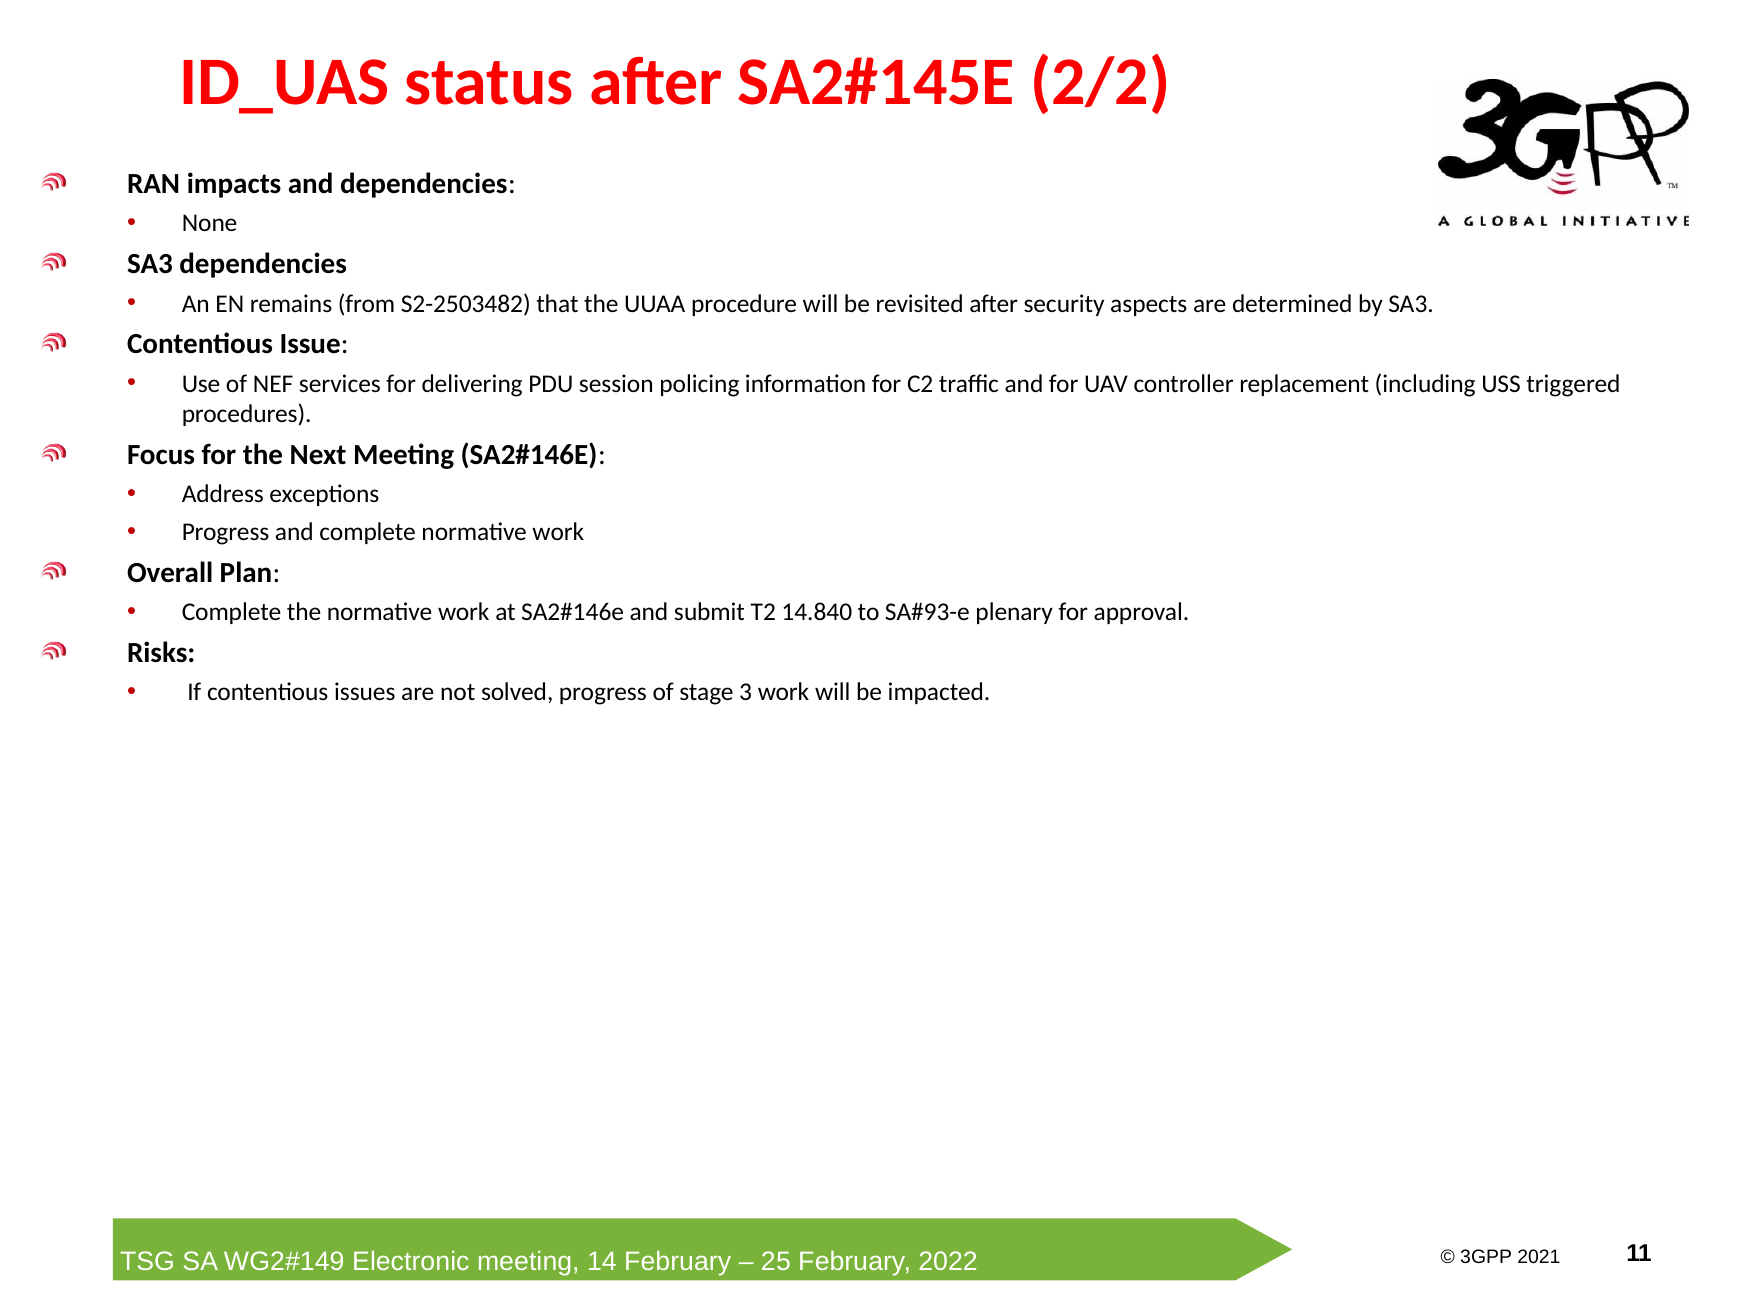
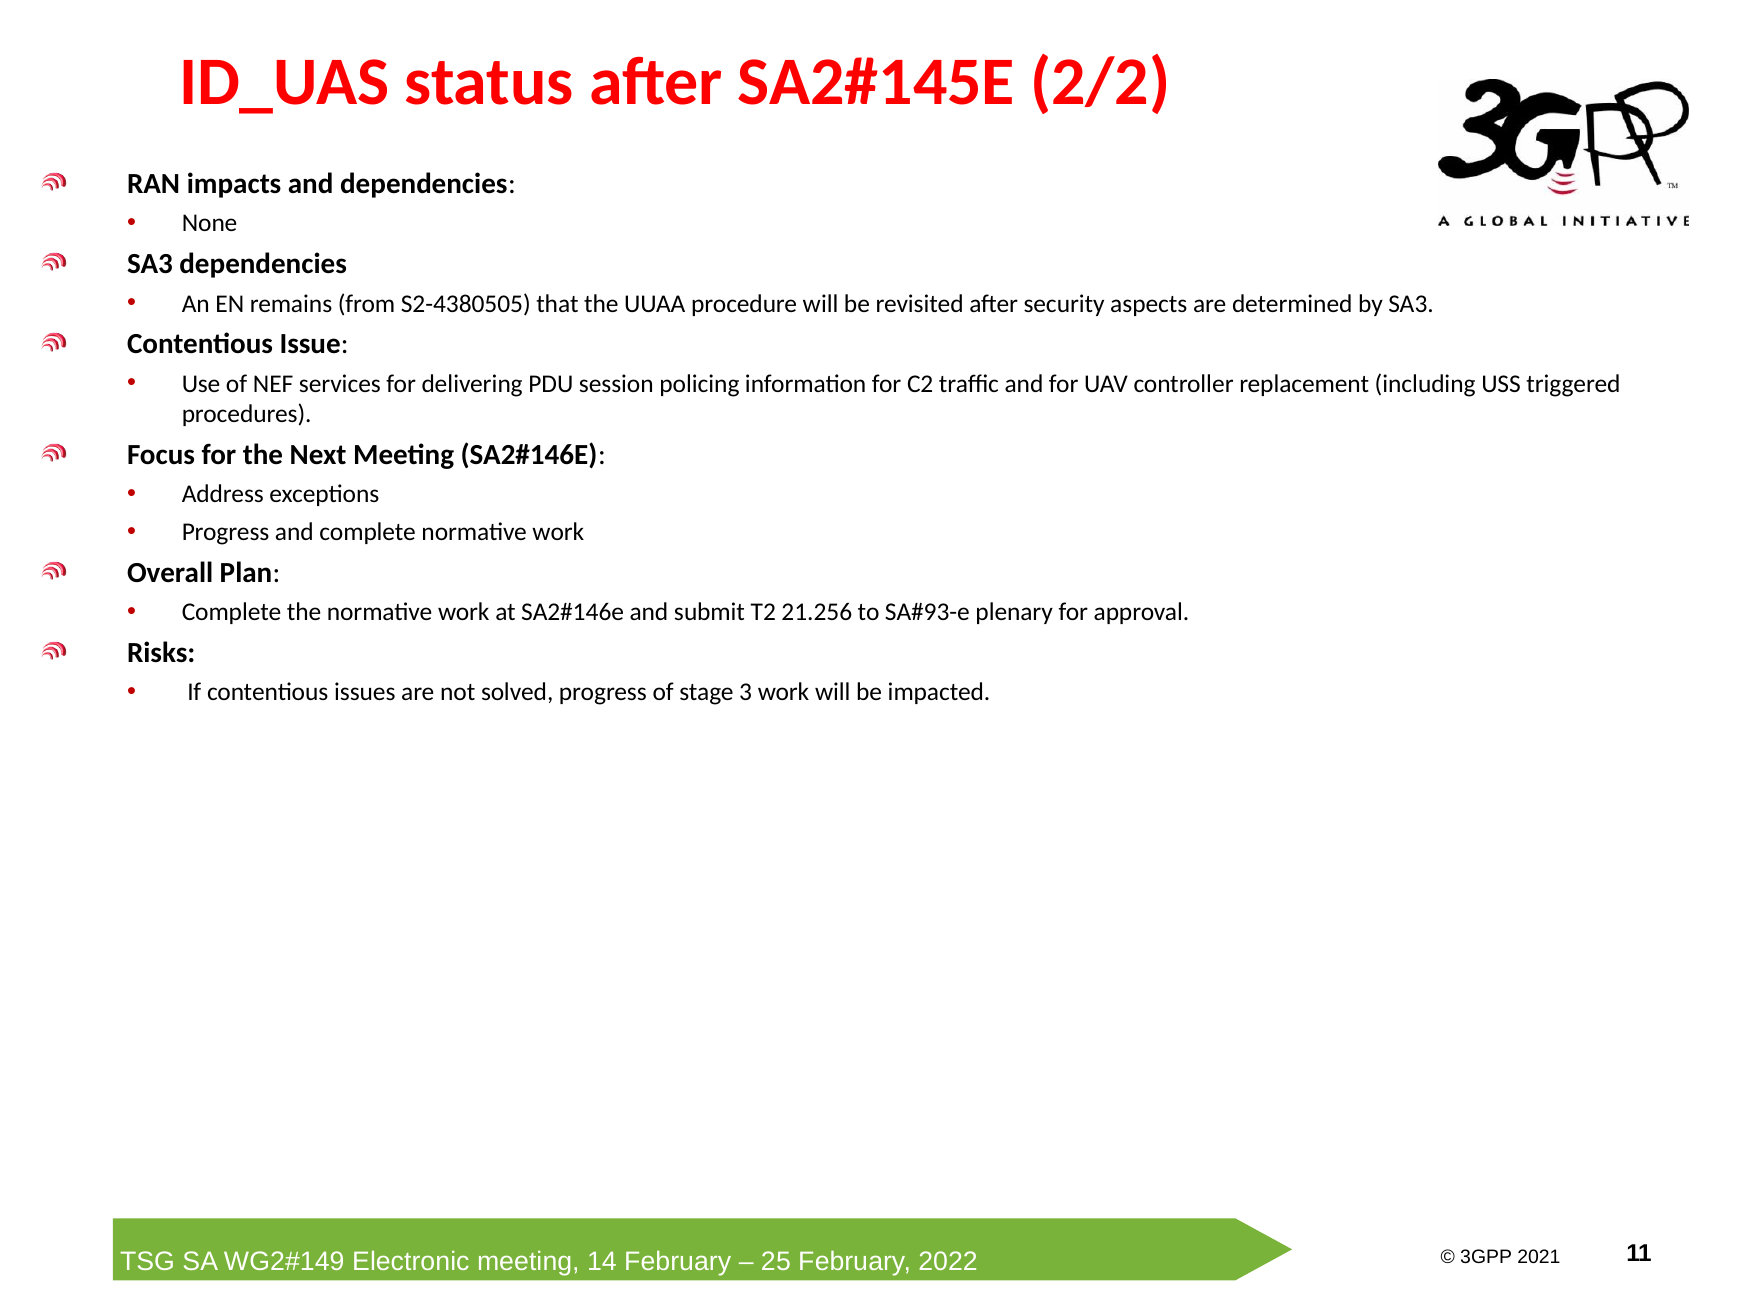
S2-2503482: S2-2503482 -> S2-4380505
14.840: 14.840 -> 21.256
